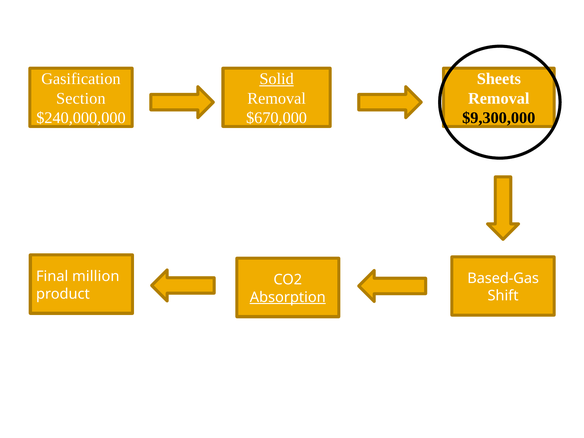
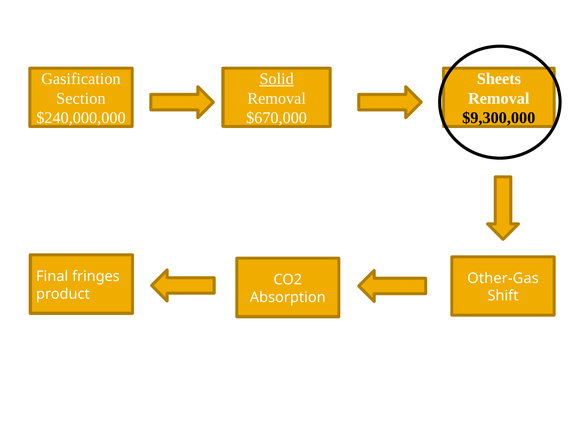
million: million -> fringes
Based-Gas: Based-Gas -> Other-Gas
Absorption underline: present -> none
